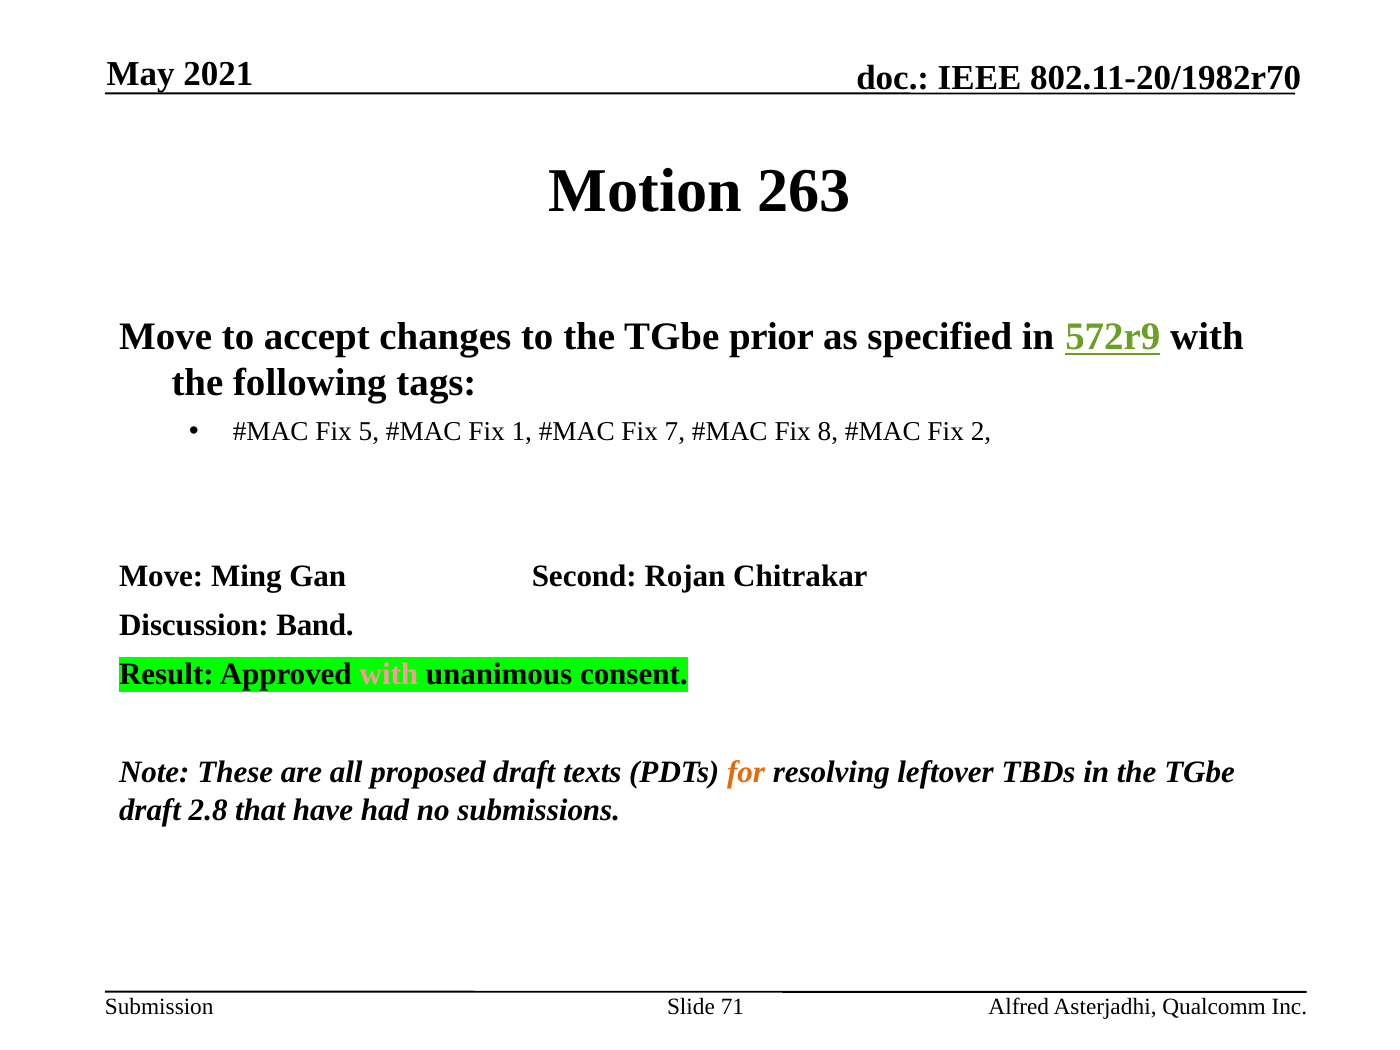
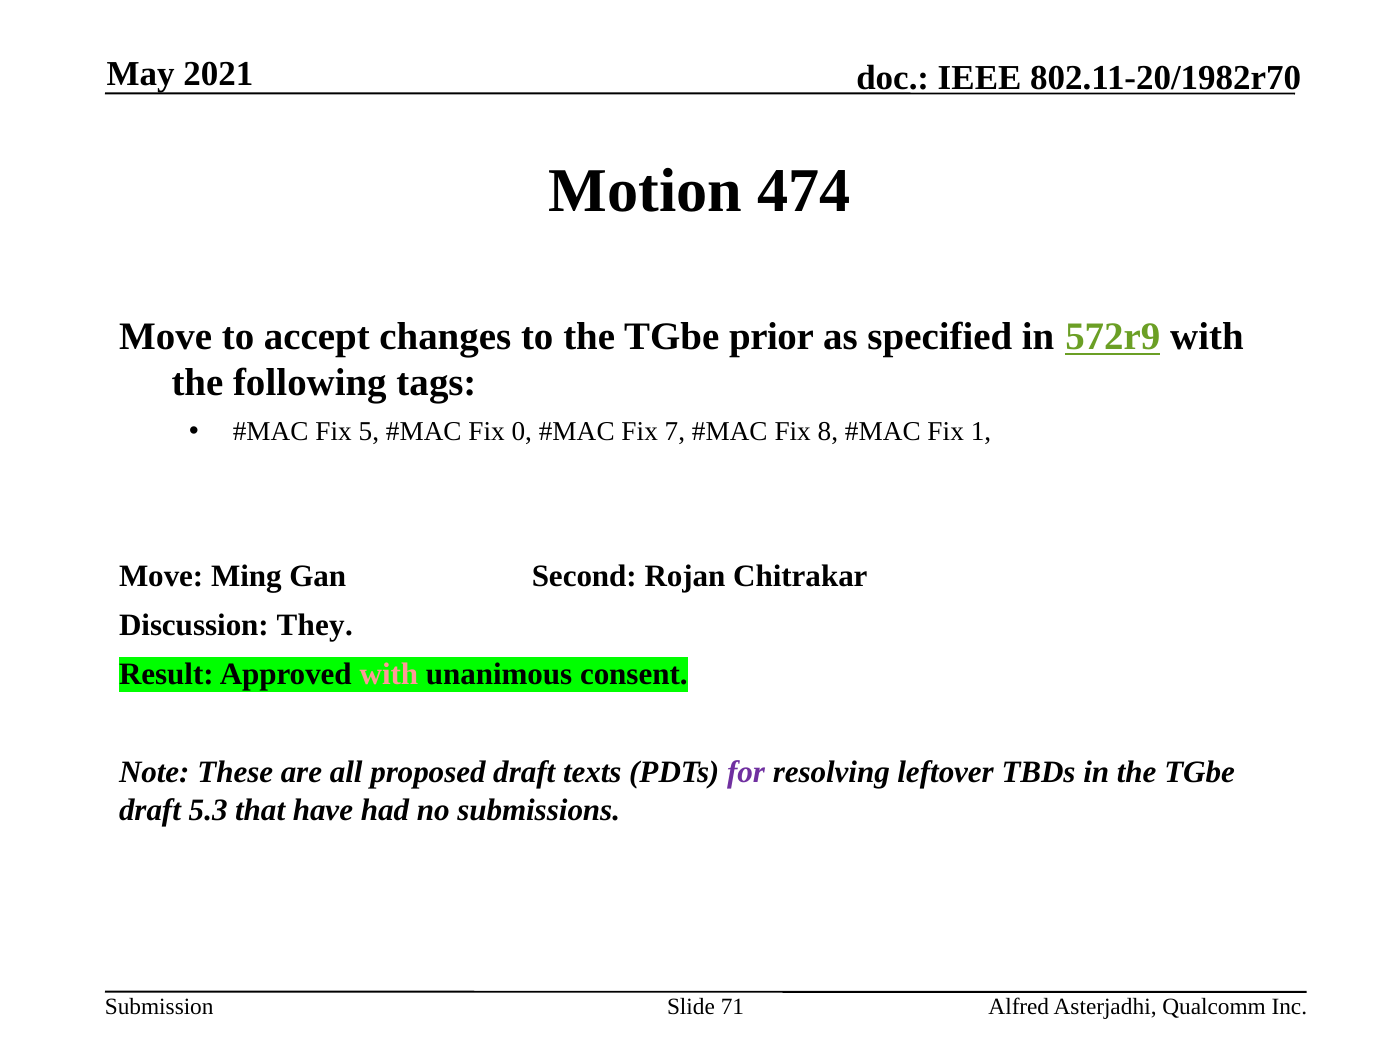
263: 263 -> 474
1: 1 -> 0
2: 2 -> 1
Band: Band -> They
for colour: orange -> purple
2.8: 2.8 -> 5.3
